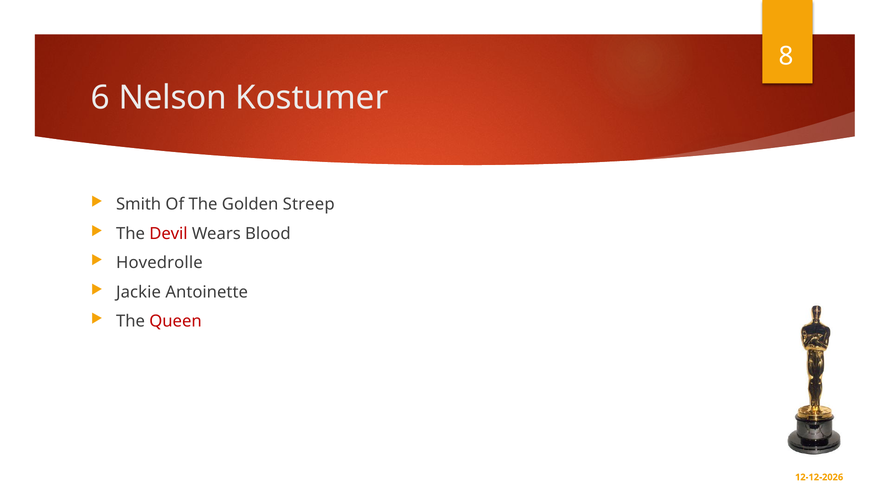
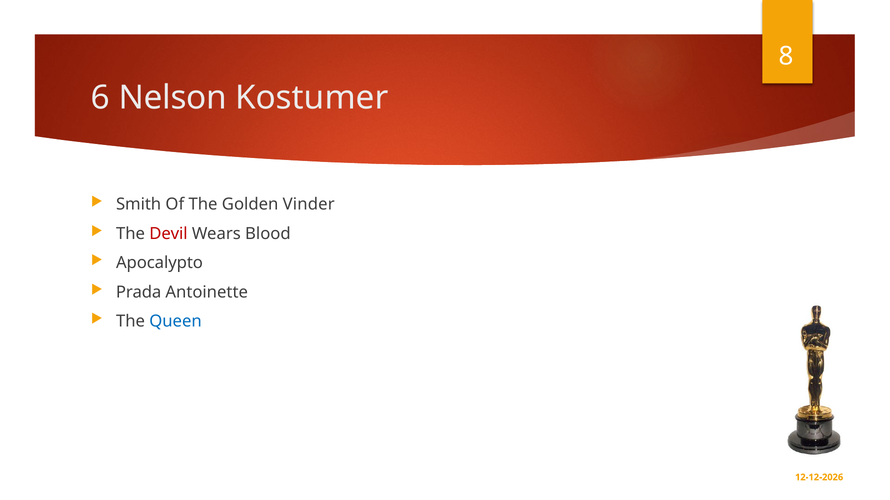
Streep: Streep -> Vinder
Hovedrolle: Hovedrolle -> Apocalypto
Jackie: Jackie -> Prada
Queen colour: red -> blue
